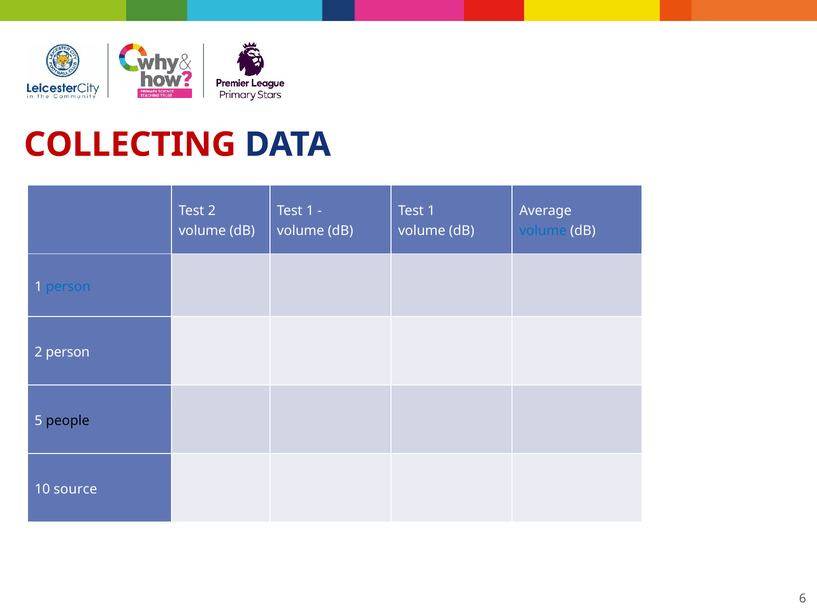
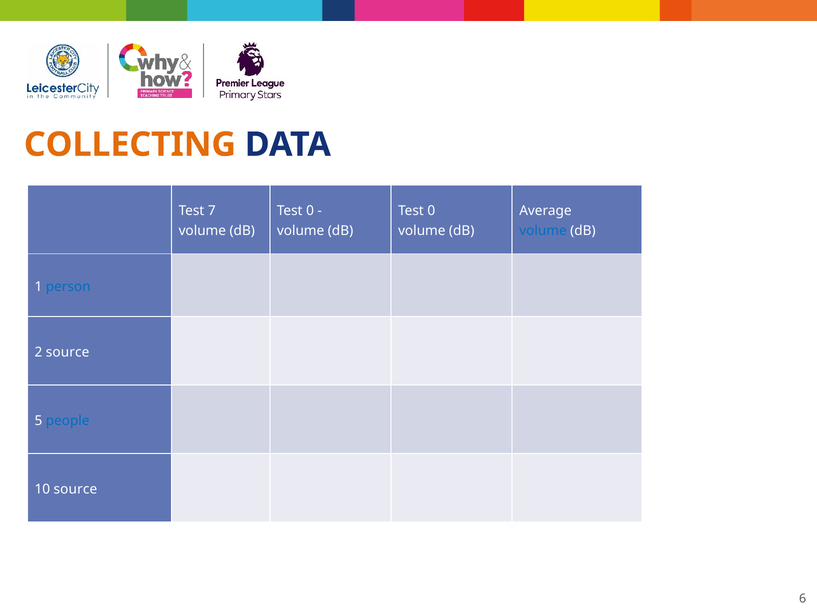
COLLECTING colour: red -> orange
Test 2: 2 -> 7
1 at (310, 211): 1 -> 0
1 at (431, 211): 1 -> 0
2 person: person -> source
people colour: black -> blue
